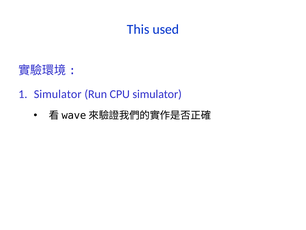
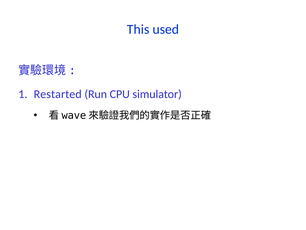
Simulator at (58, 94): Simulator -> Restarted
